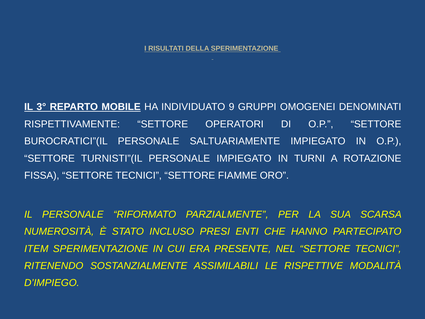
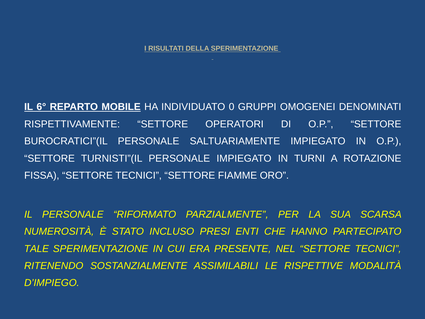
3°: 3° -> 6°
9: 9 -> 0
ITEM: ITEM -> TALE
